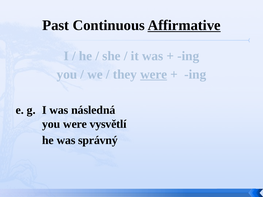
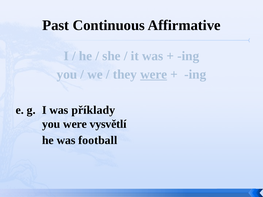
Affirmative underline: present -> none
následná: následná -> příklady
správný: správný -> football
